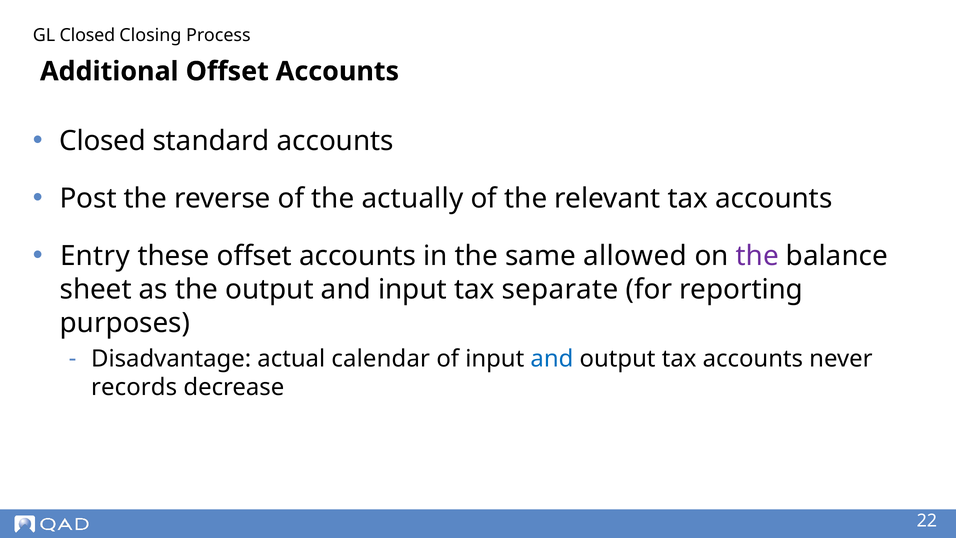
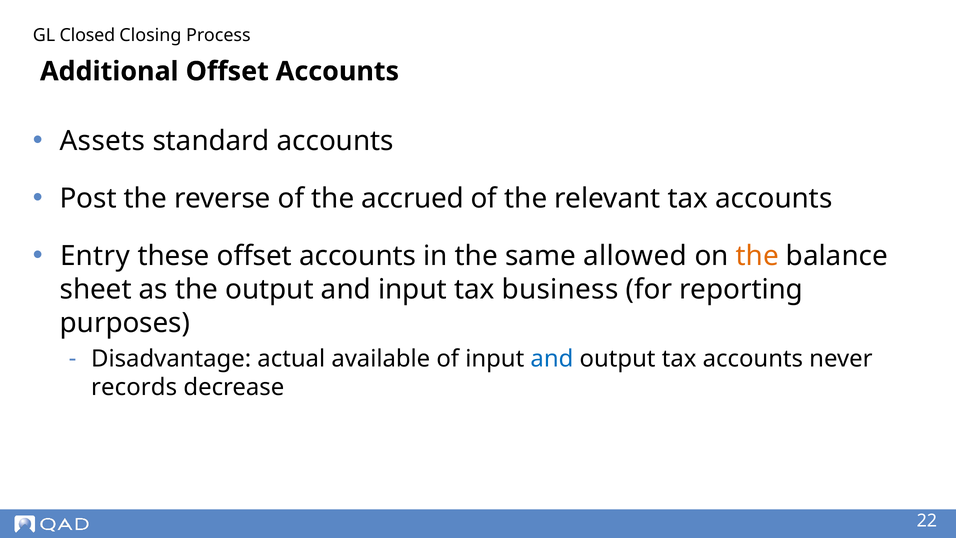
Closed at (103, 141): Closed -> Assets
actually: actually -> accrued
the at (757, 256) colour: purple -> orange
separate: separate -> business
calendar: calendar -> available
